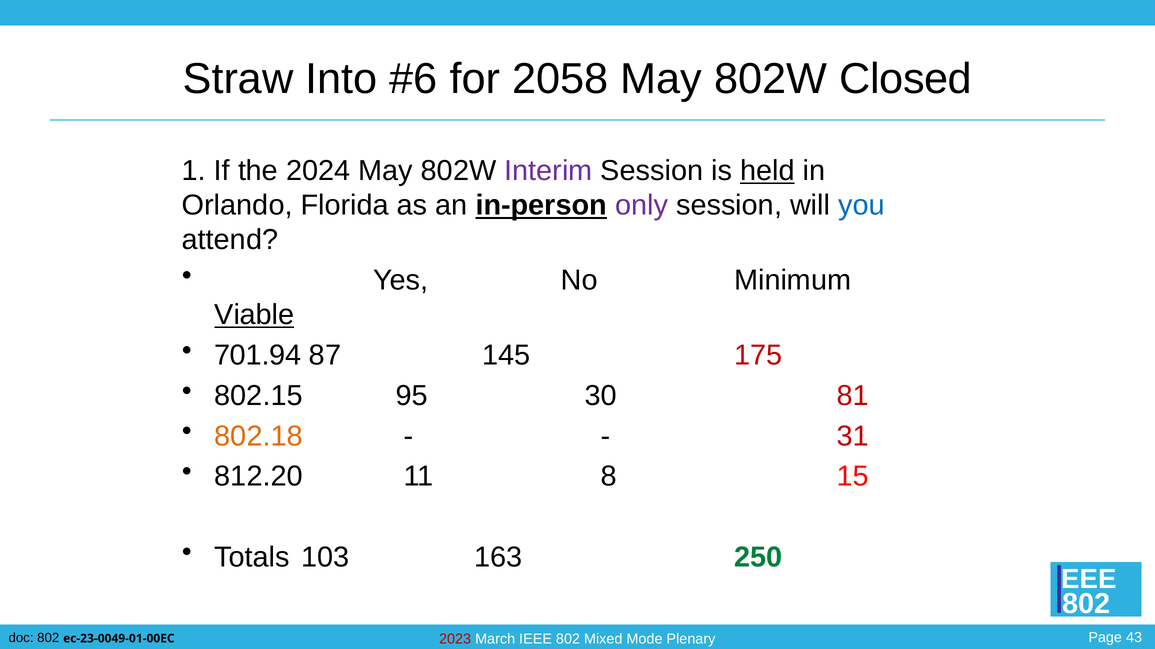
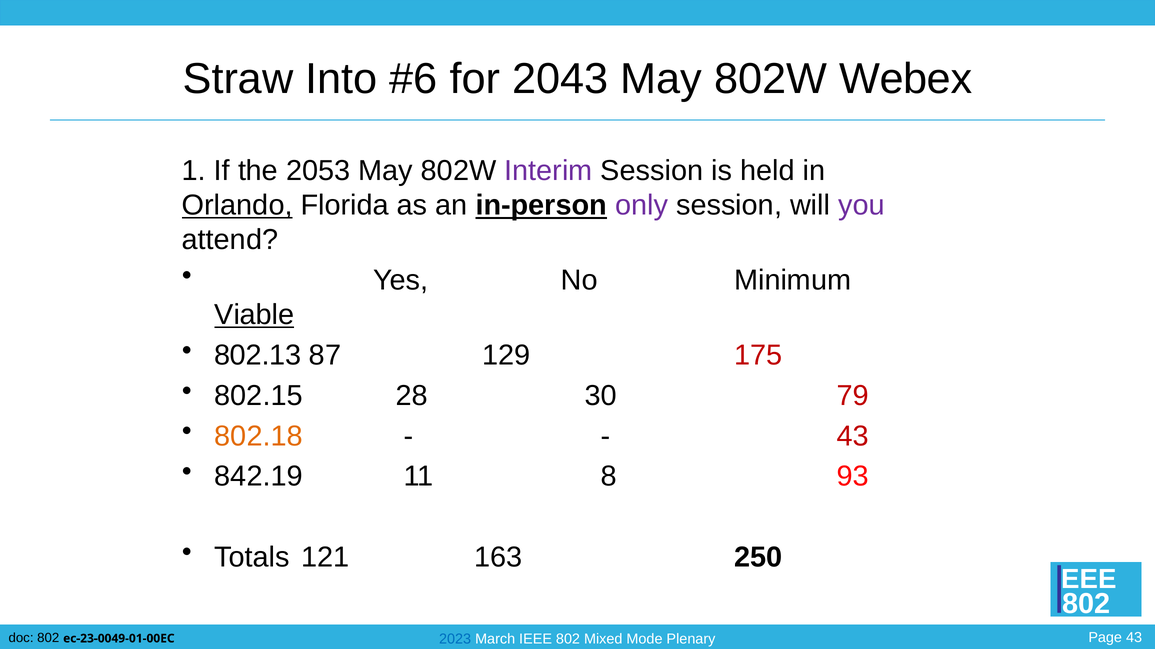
2058: 2058 -> 2043
Closed: Closed -> Webex
2024: 2024 -> 2053
held underline: present -> none
Orlando underline: none -> present
you colour: blue -> purple
701.94: 701.94 -> 802.13
145: 145 -> 129
95: 95 -> 28
81: 81 -> 79
31 at (853, 437): 31 -> 43
812.20: 812.20 -> 842.19
15: 15 -> 93
103: 103 -> 121
250 colour: green -> black
2023 colour: red -> blue
